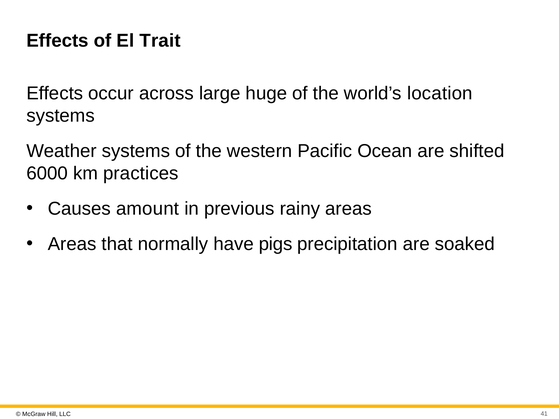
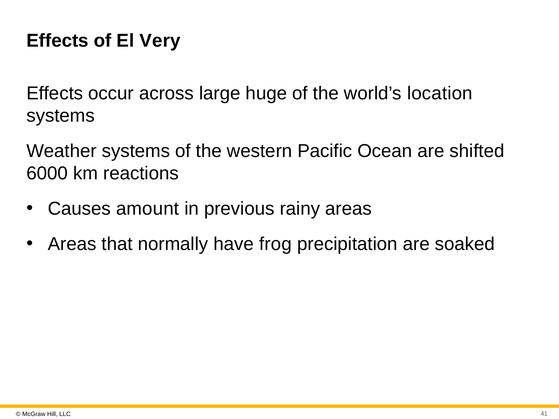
Trait: Trait -> Very
practices: practices -> reactions
pigs: pigs -> frog
